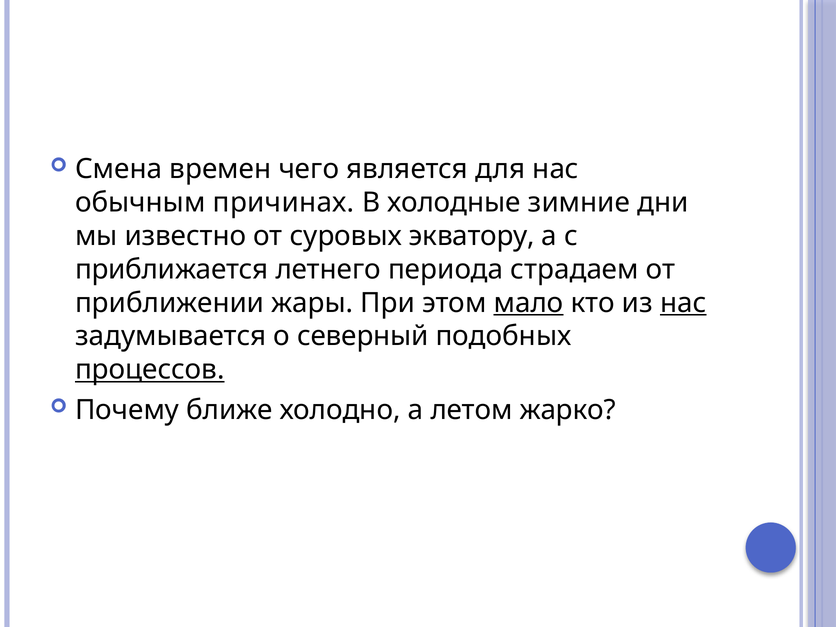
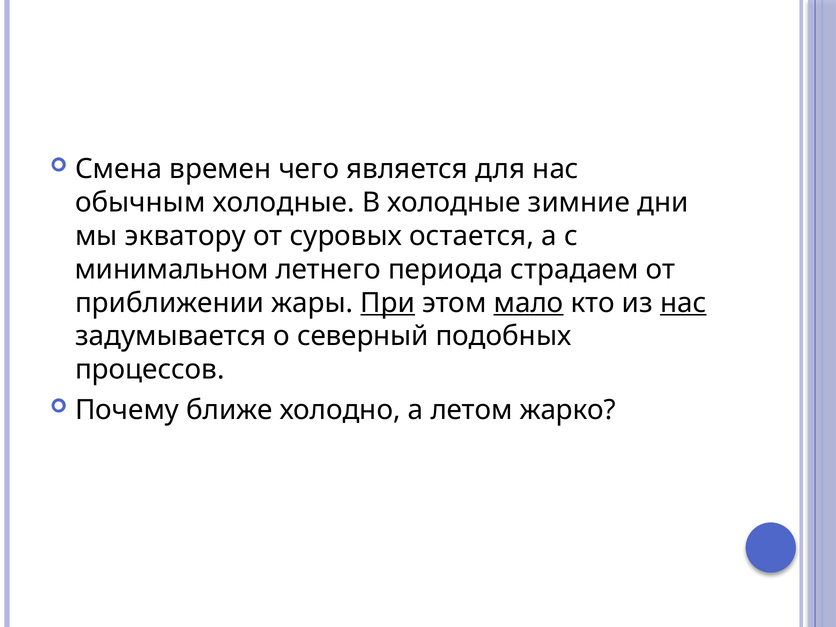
обычным причинах: причинах -> холодные
известно: известно -> экватору
экватору: экватору -> остается
приближается: приближается -> минимальном
При underline: none -> present
процессов underline: present -> none
